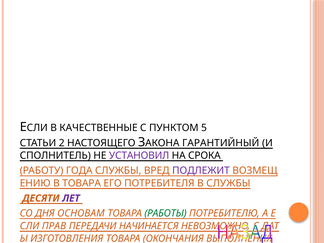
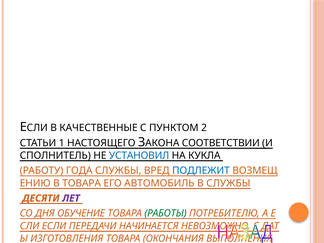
5: 5 -> 2
2: 2 -> 1
ГАРАНТИЙНЫЙ: ГАРАНТИЙНЫЙ -> СООТВЕТСТВИИ
УСТАНОВИЛ colour: purple -> blue
СРОКА: СРОКА -> КУКЛА
ПОДЛЕЖИТ colour: purple -> blue
ПОТРЕБИТЕЛЯ: ПОТРЕБИТЕЛЯ -> АВТОМОБИЛЬ
ОСНОВАМ: ОСНОВАМ -> ОБУЧЕНИЕ
ПРАВ: ПРАВ -> ЕСЛИ
